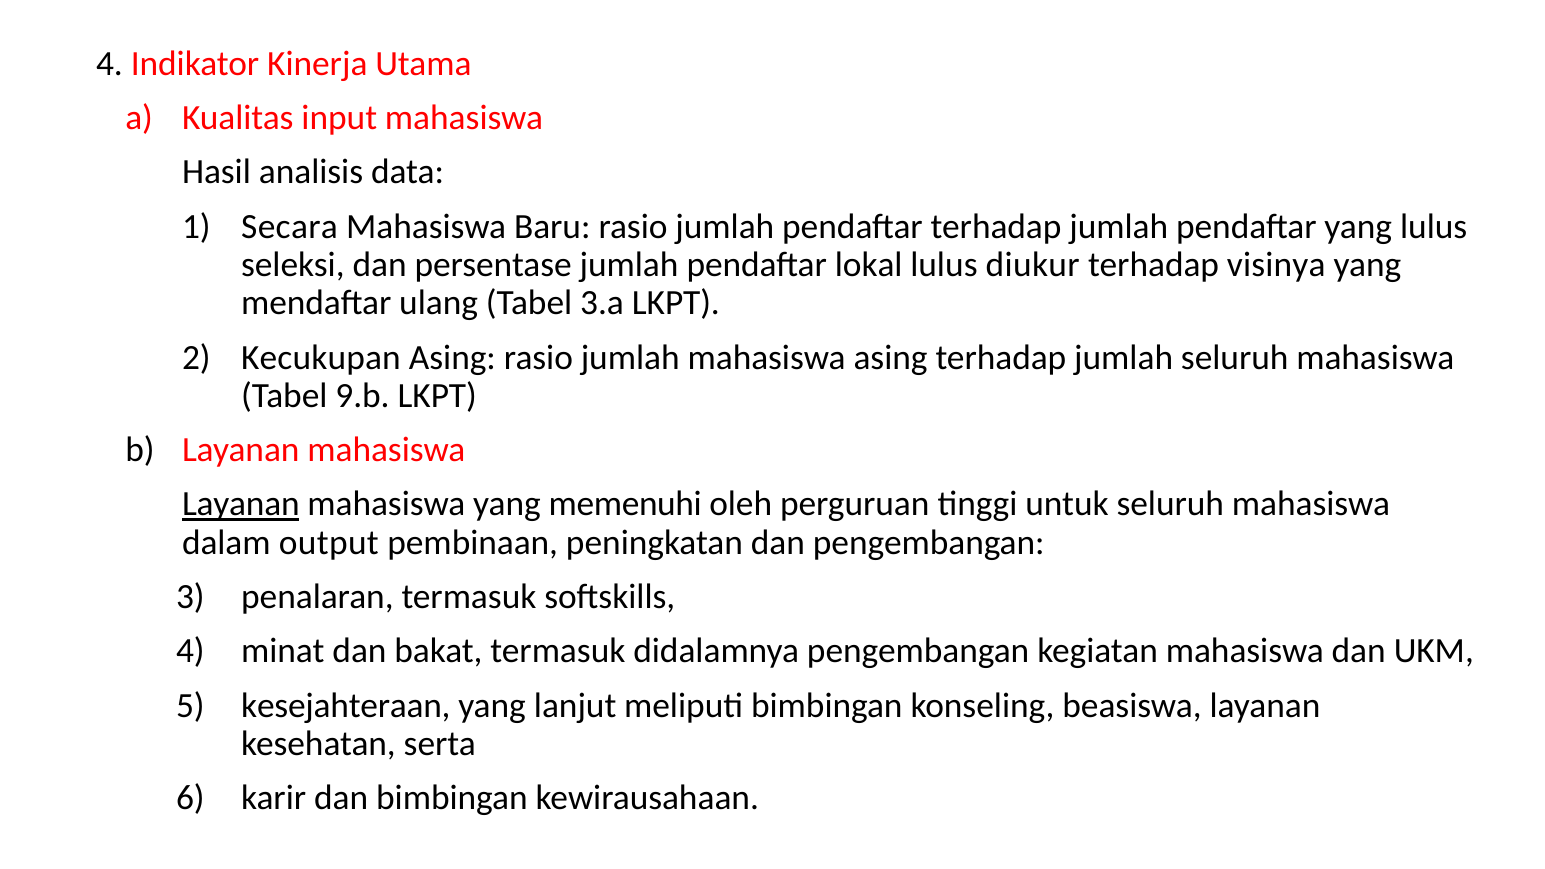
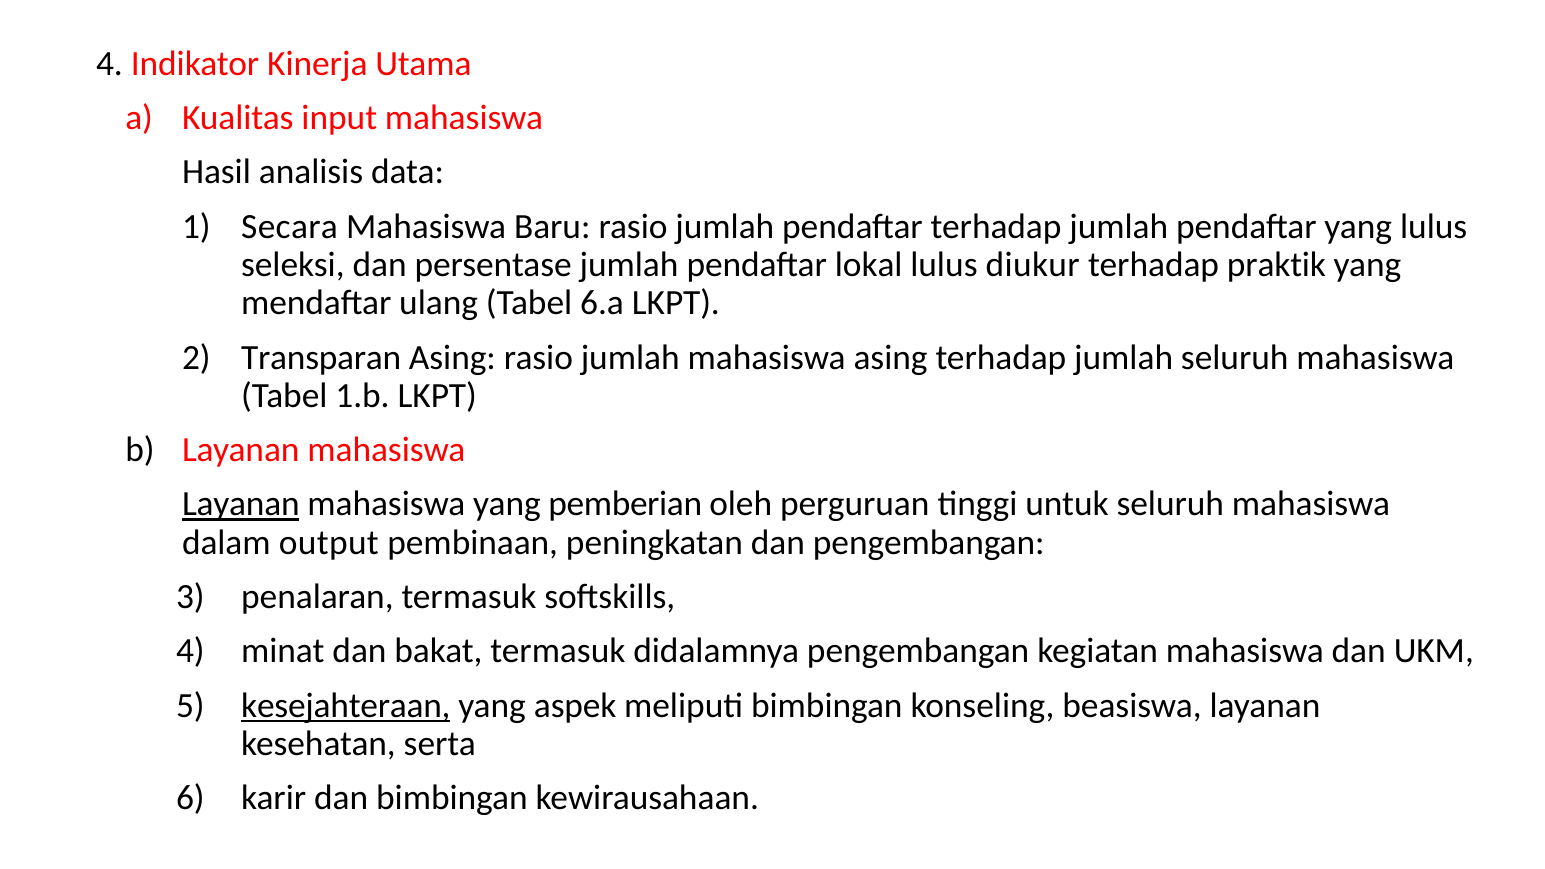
visinya: visinya -> praktik
3.a: 3.a -> 6.a
Kecukupan: Kecukupan -> Transparan
9.b: 9.b -> 1.b
memenuhi: memenuhi -> pemberian
kesejahteraan underline: none -> present
lanjut: lanjut -> aspek
